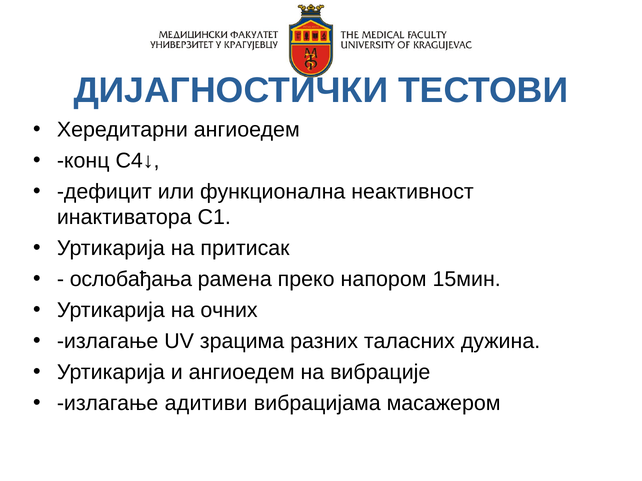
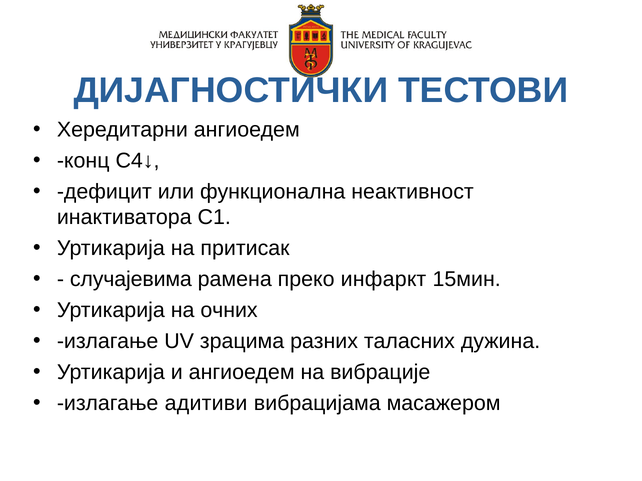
ослобађања: ослобађања -> случајевима
напором: напором -> инфаркт
